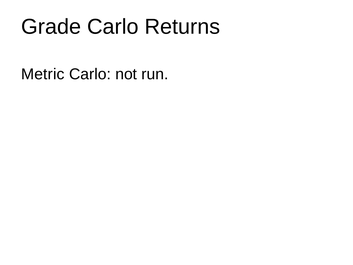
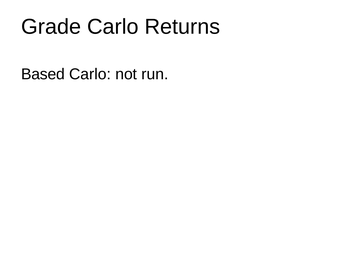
Metric: Metric -> Based
